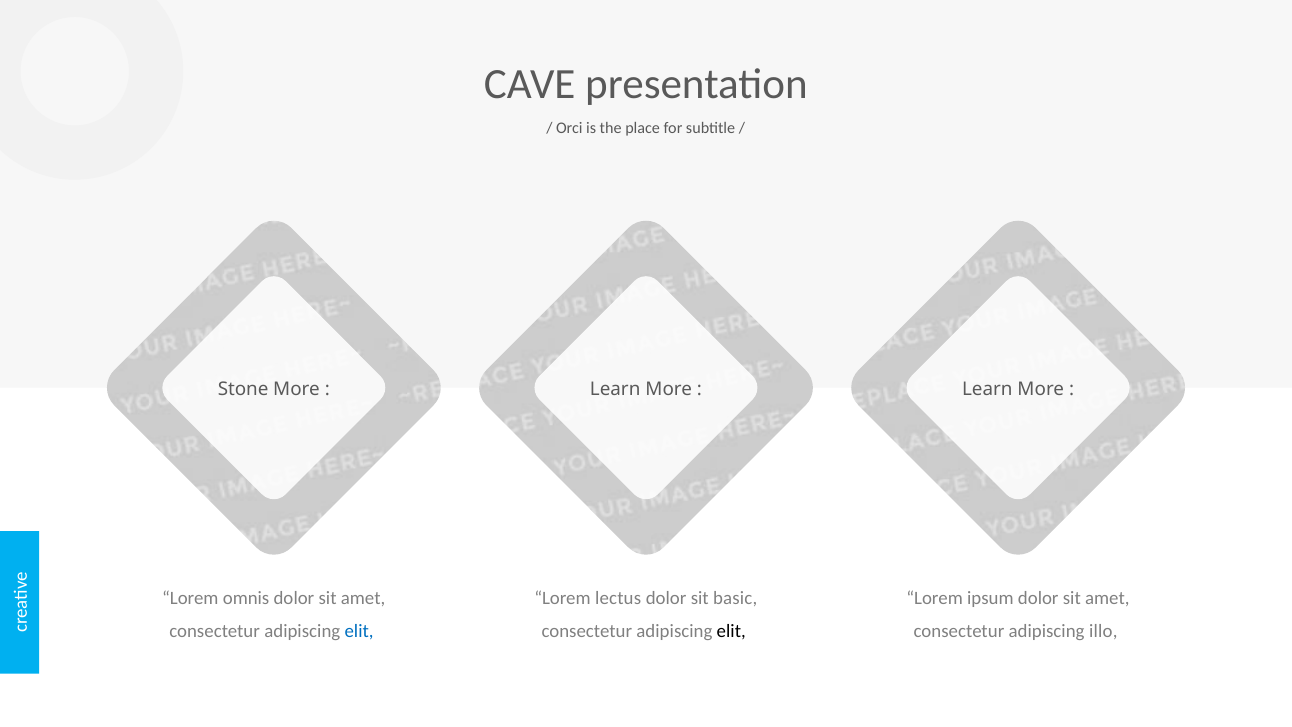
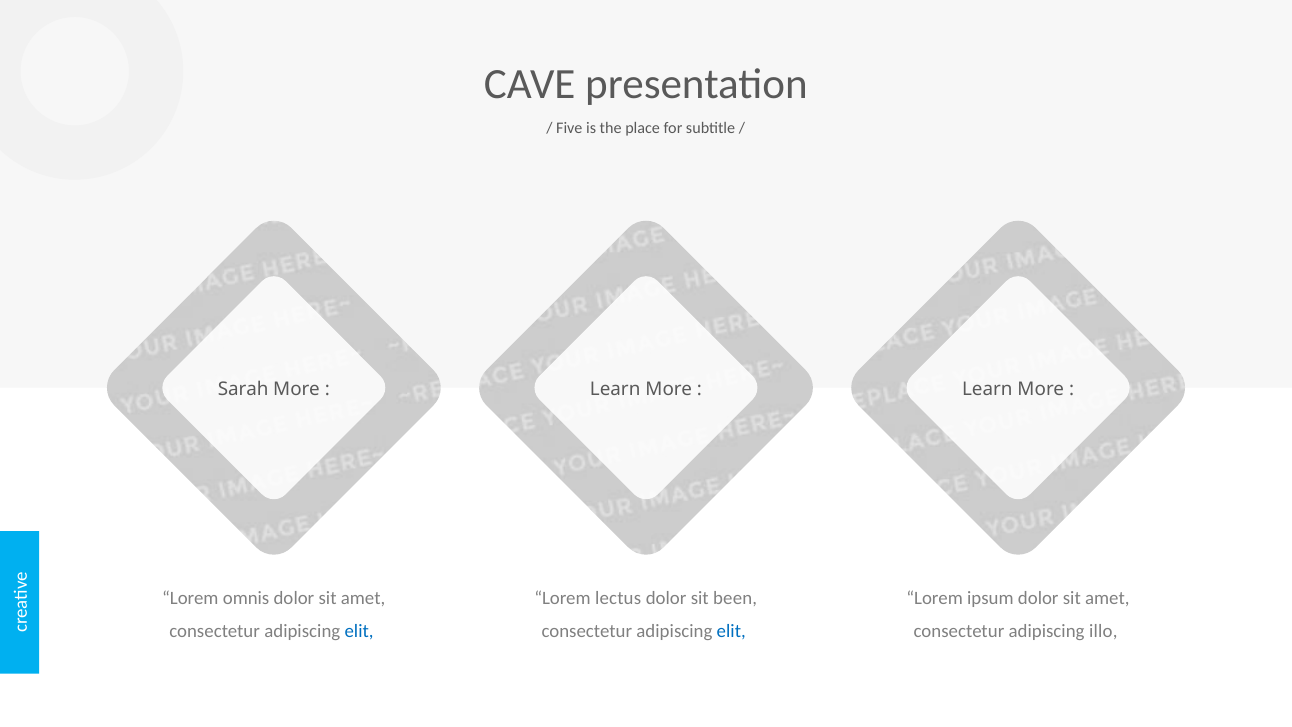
Orci: Orci -> Five
Stone: Stone -> Sarah
basic: basic -> been
elit at (731, 632) colour: black -> blue
